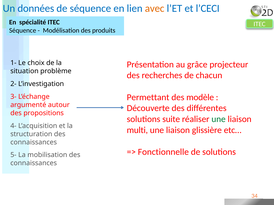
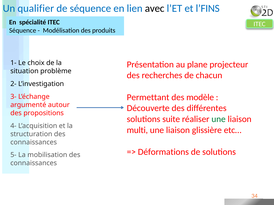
données: données -> qualifier
avec colour: orange -> black
l’CECI: l’CECI -> l’FINS
grâce: grâce -> plane
Fonctionnelle: Fonctionnelle -> Déformations
